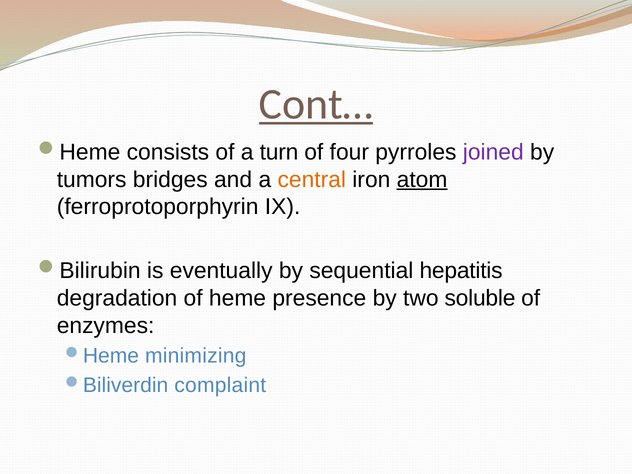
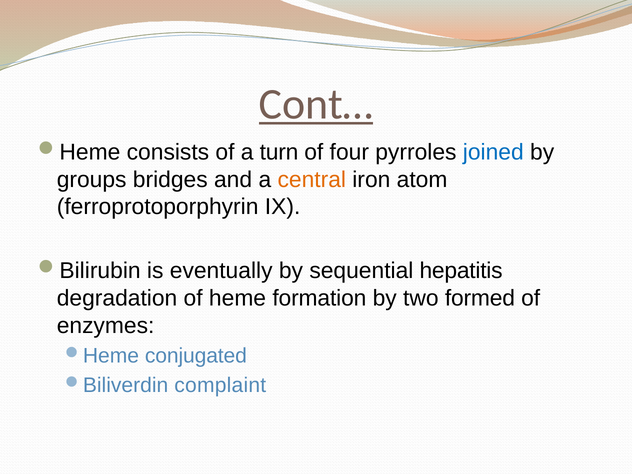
joined colour: purple -> blue
tumors: tumors -> groups
atom underline: present -> none
presence: presence -> formation
soluble: soluble -> formed
minimizing: minimizing -> conjugated
